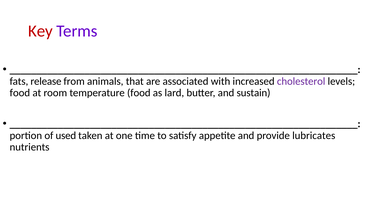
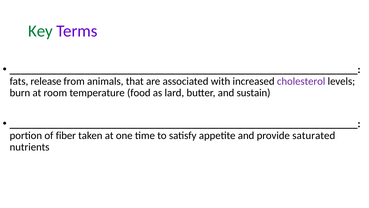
Key colour: red -> green
food at (20, 93): food -> burn
used: used -> fiber
lubricates: lubricates -> saturated
